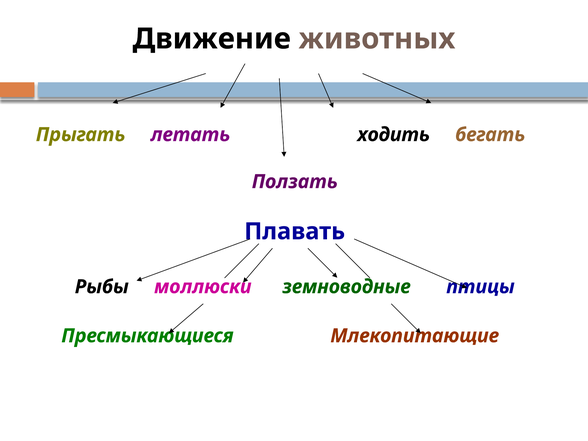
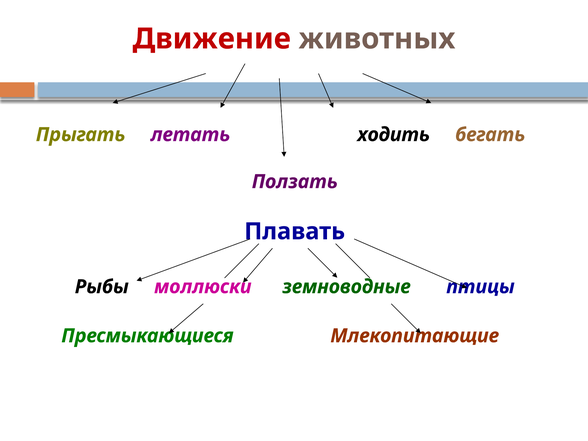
Движение colour: black -> red
